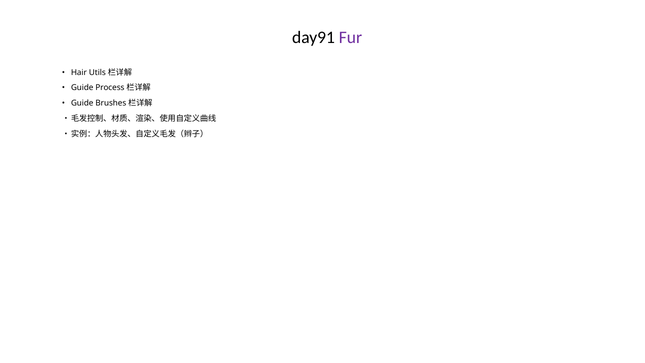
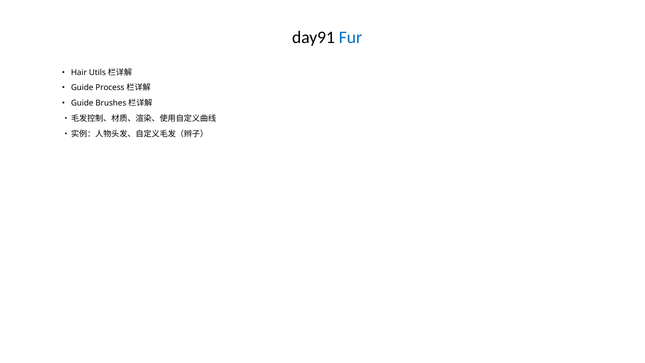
Fur colour: purple -> blue
